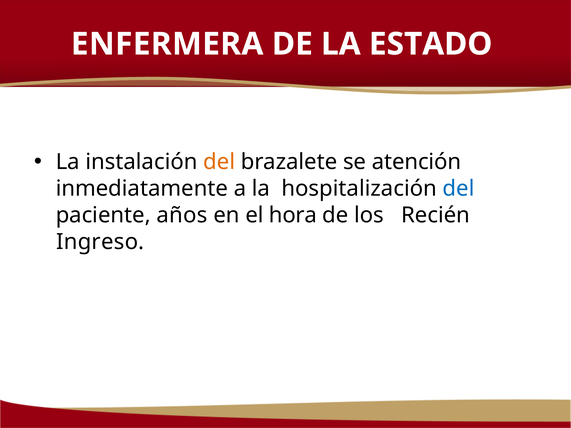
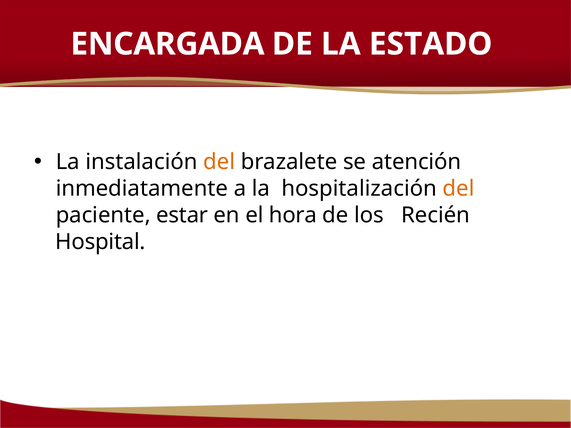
ENFERMERA: ENFERMERA -> ENCARGADA
del at (459, 189) colour: blue -> orange
años: años -> estar
Ingreso: Ingreso -> Hospital
